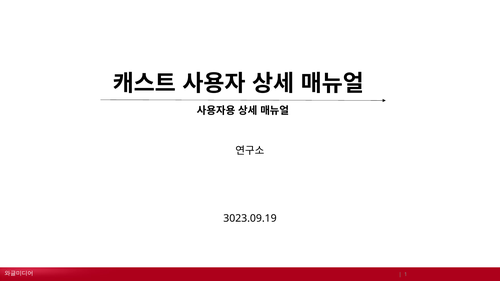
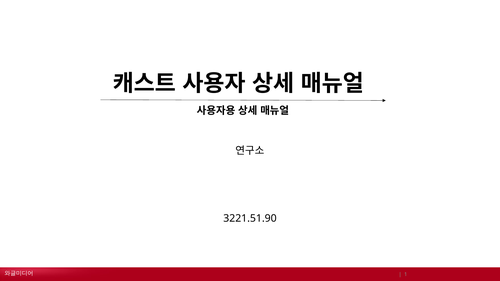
3023.09.19: 3023.09.19 -> 3221.51.90
